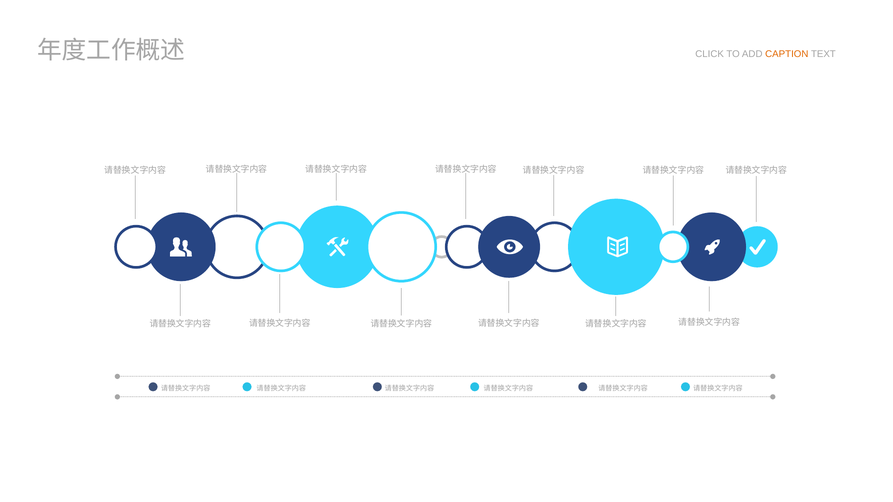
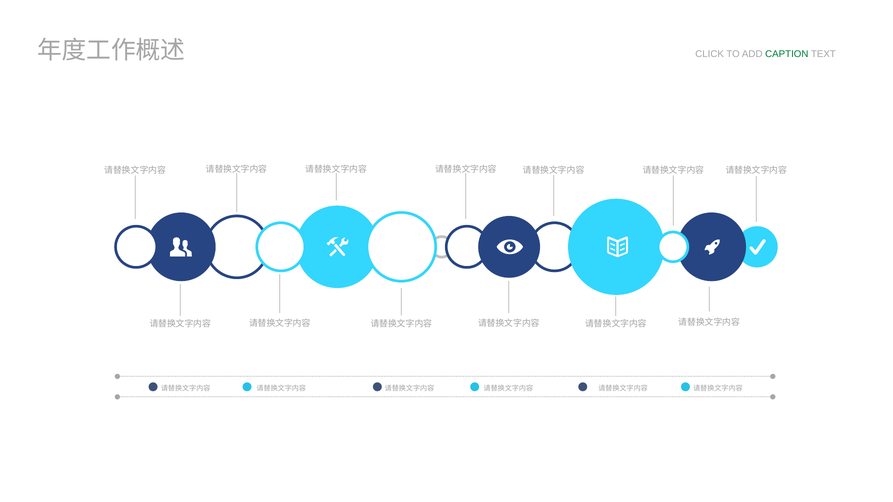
CAPTION colour: orange -> green
